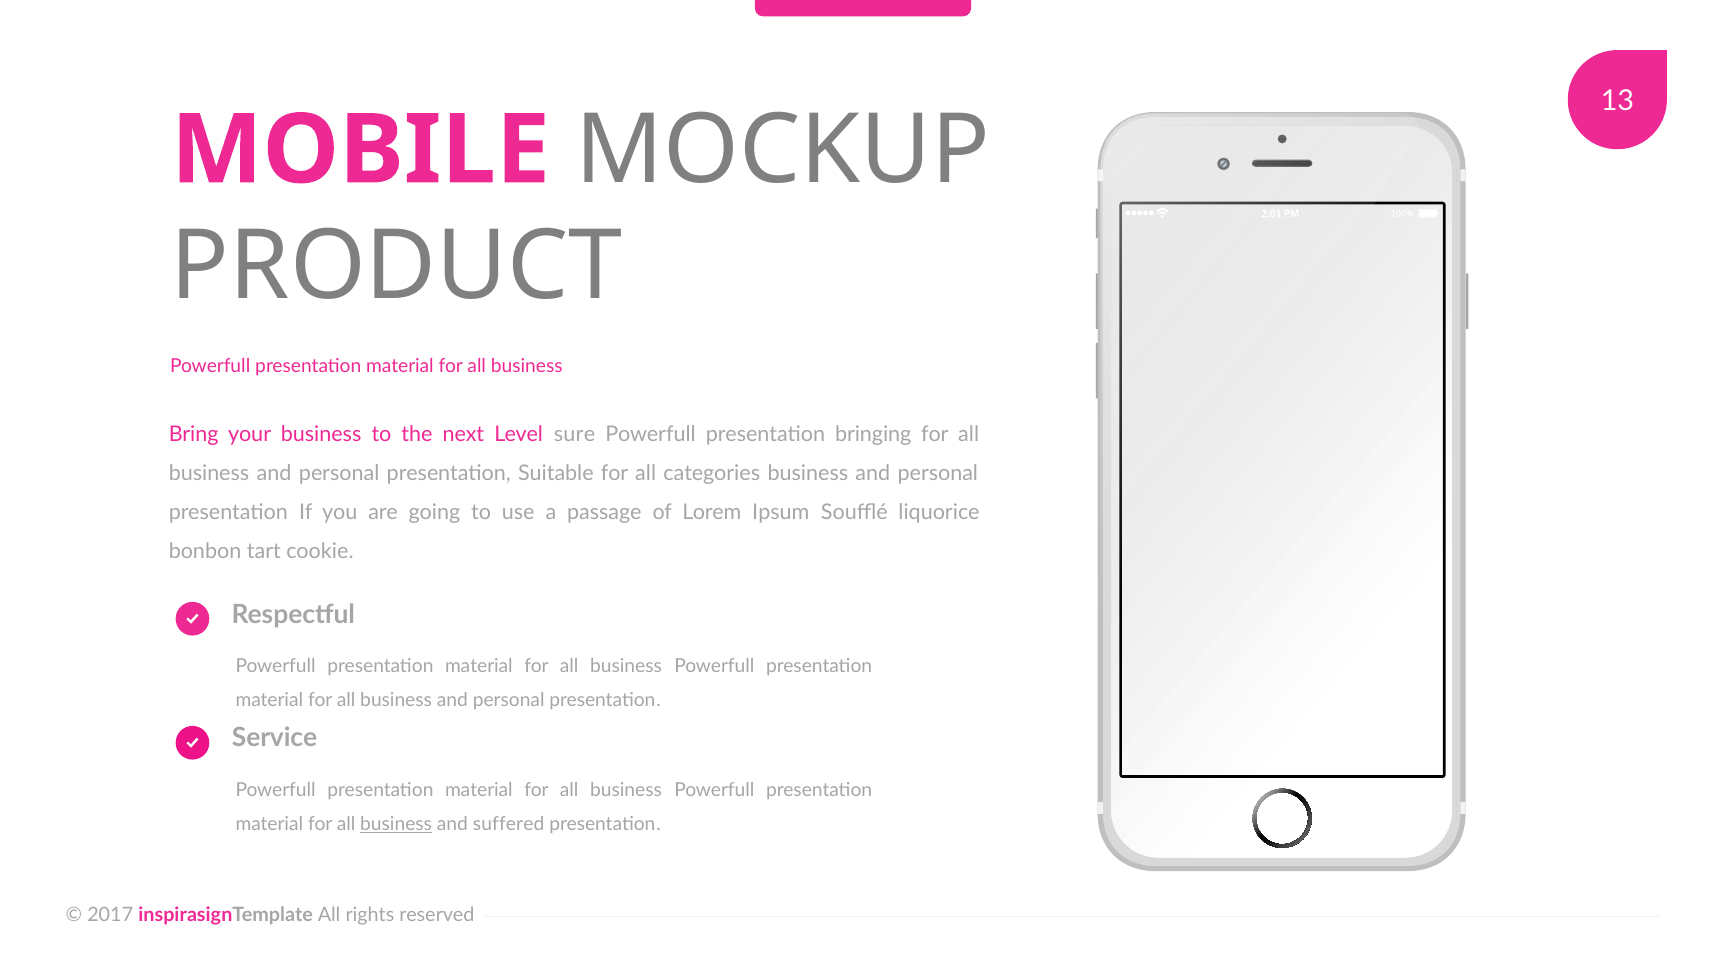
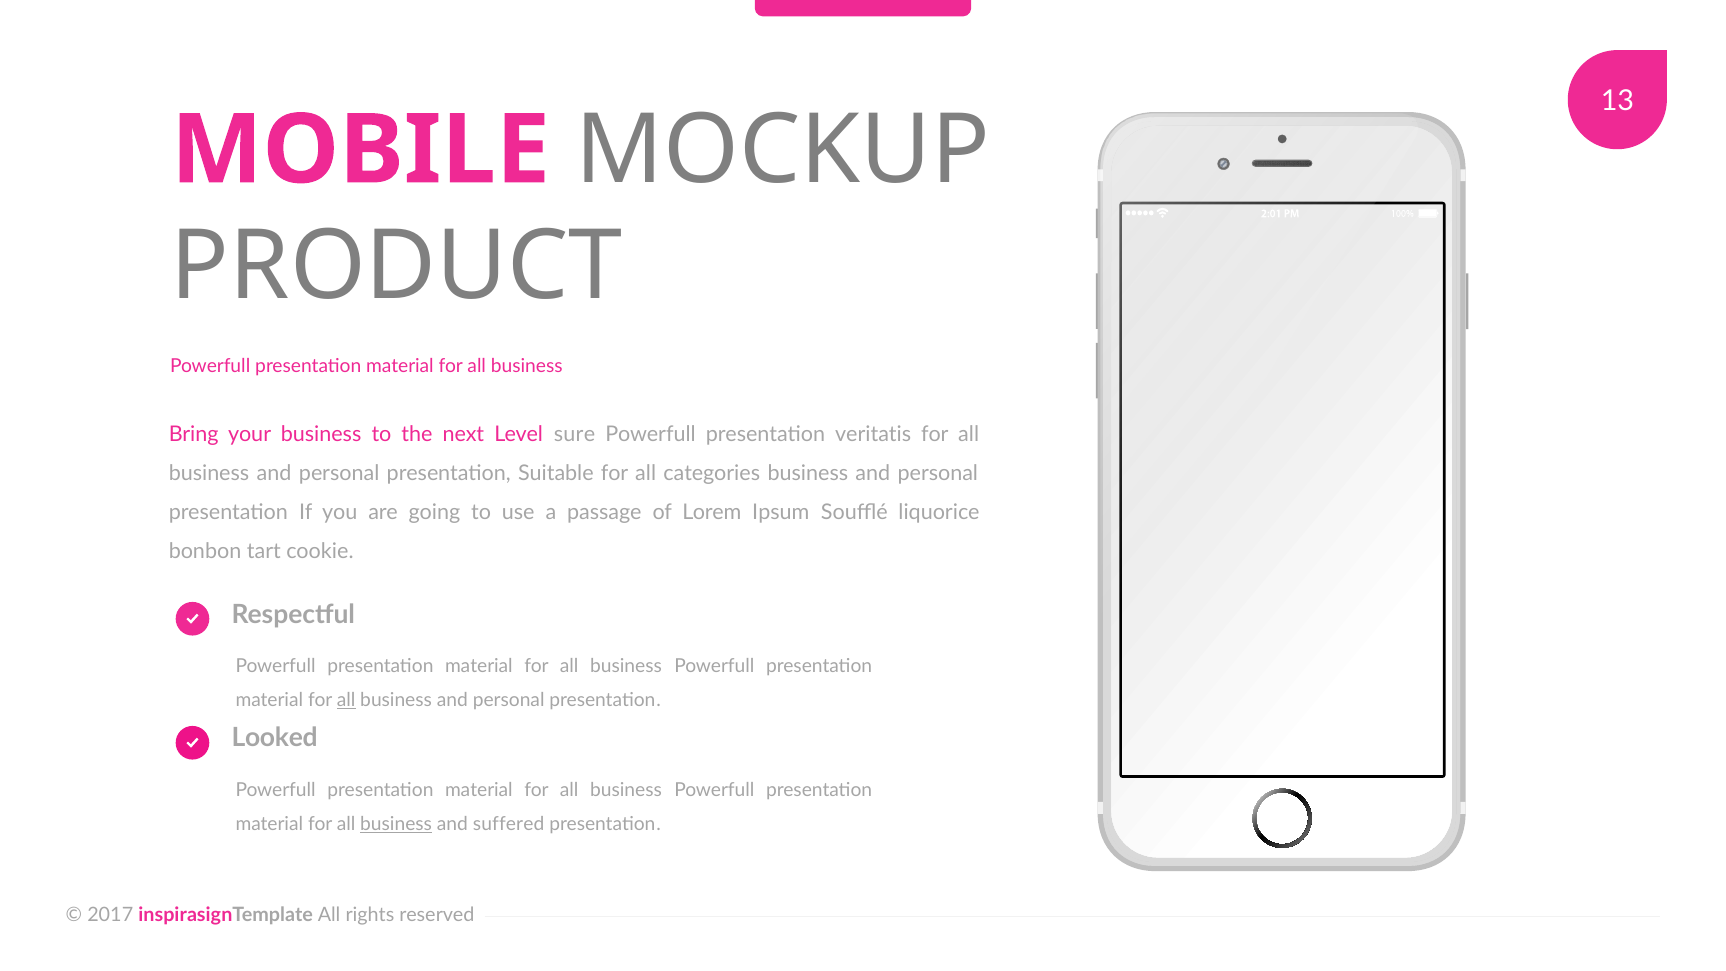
bringing: bringing -> veritatis
all at (346, 701) underline: none -> present
Service: Service -> Looked
